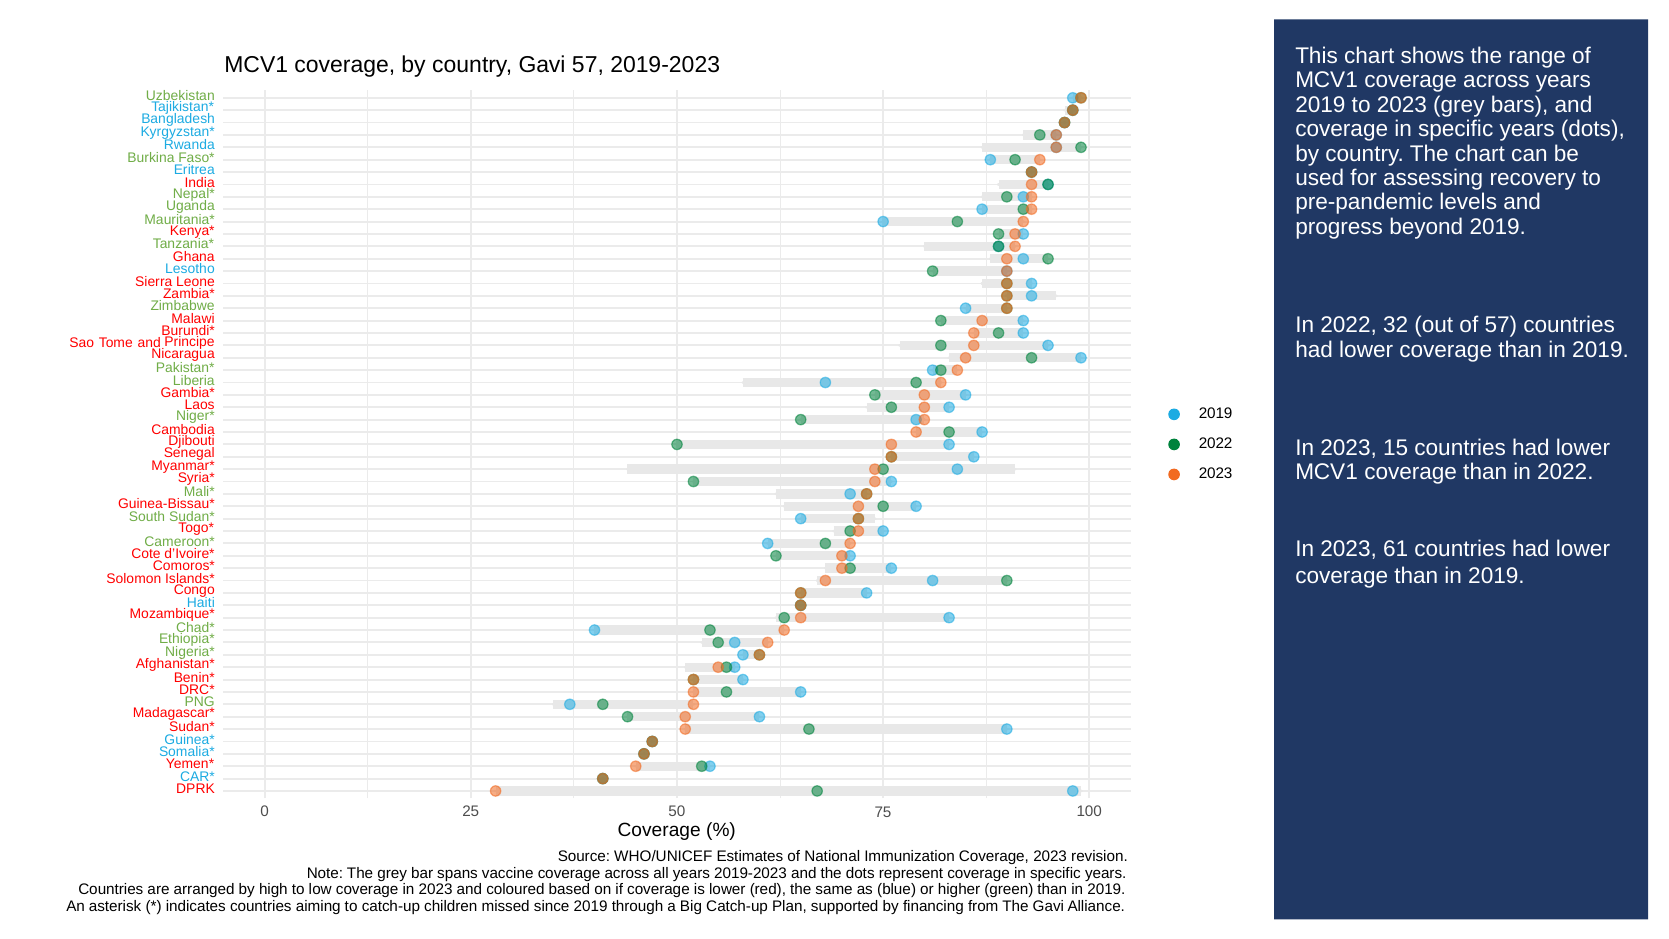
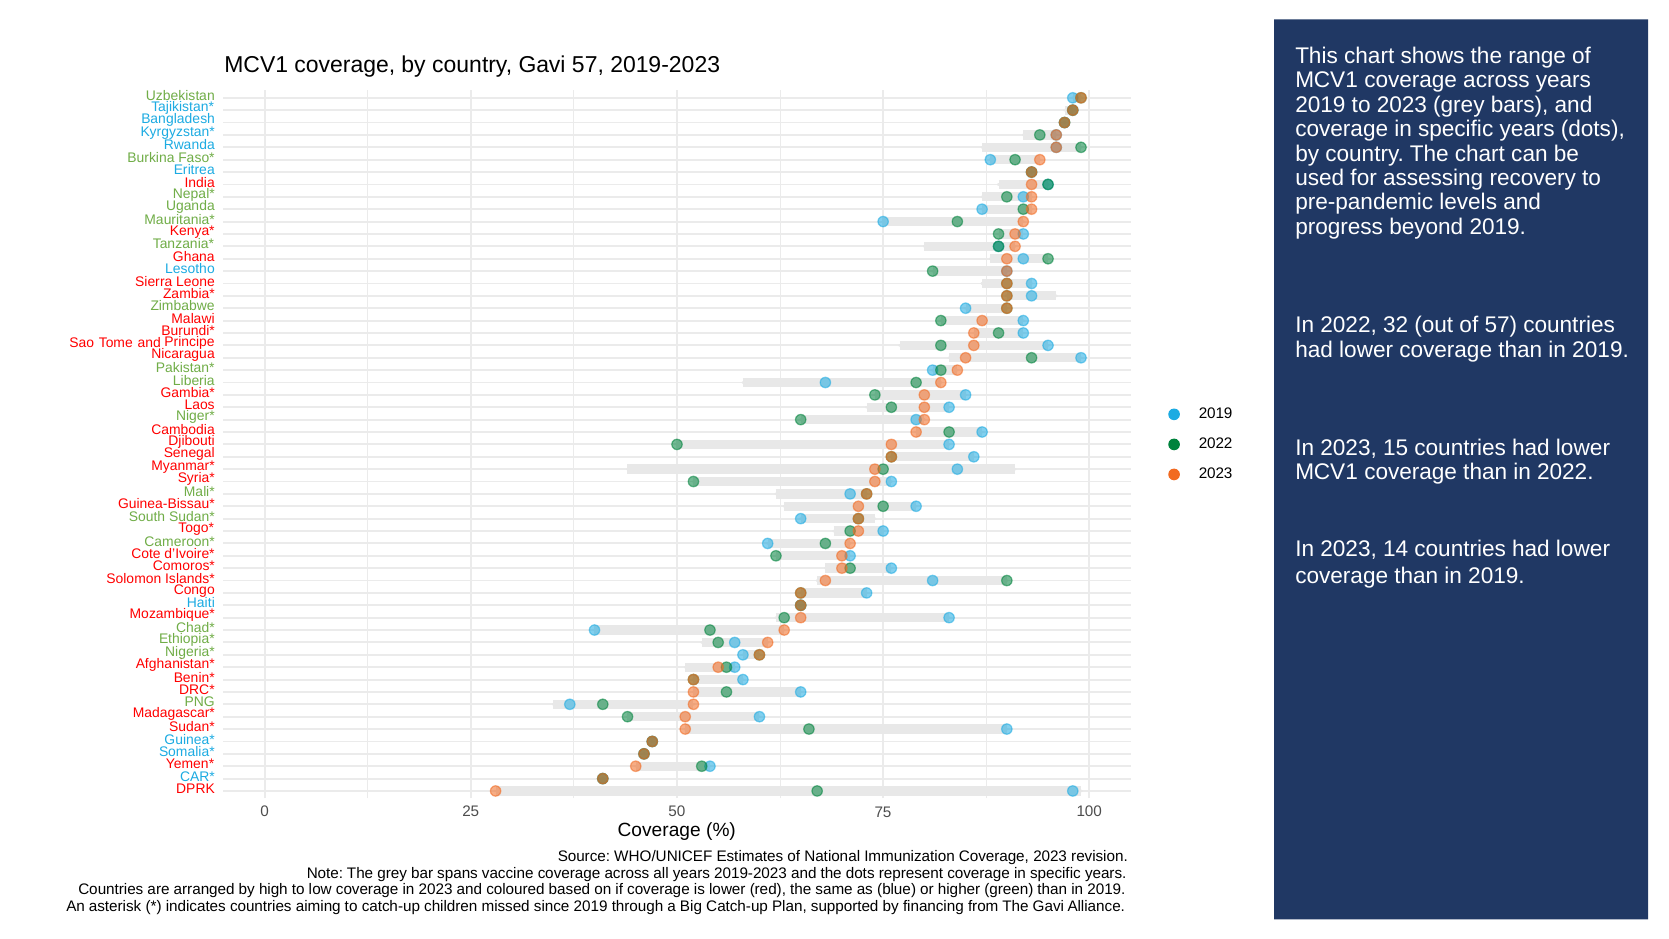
61: 61 -> 14
